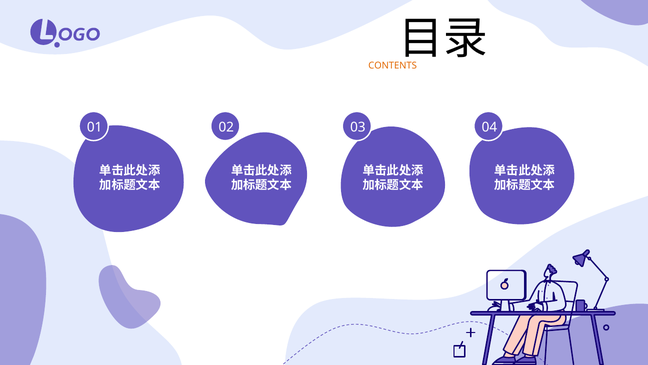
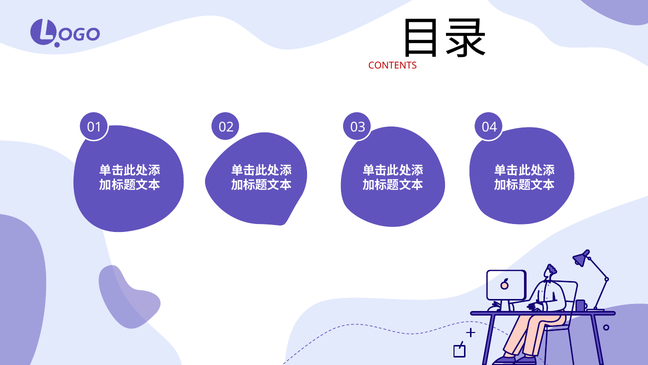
CONTENTS colour: orange -> red
